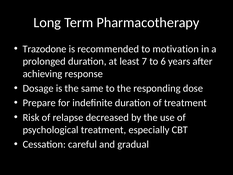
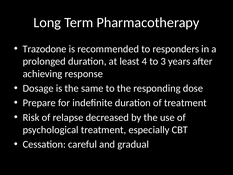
motivation: motivation -> responders
7: 7 -> 4
6: 6 -> 3
